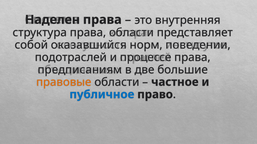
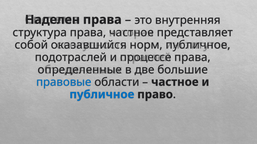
права области: области -> частное
норм поведении: поведении -> публичное
предписаниям: предписаниям -> определенные
правовые colour: orange -> blue
